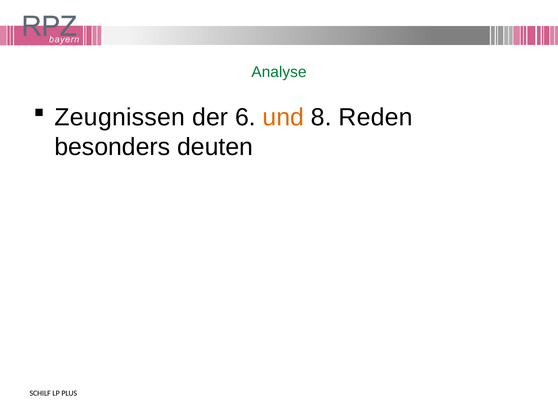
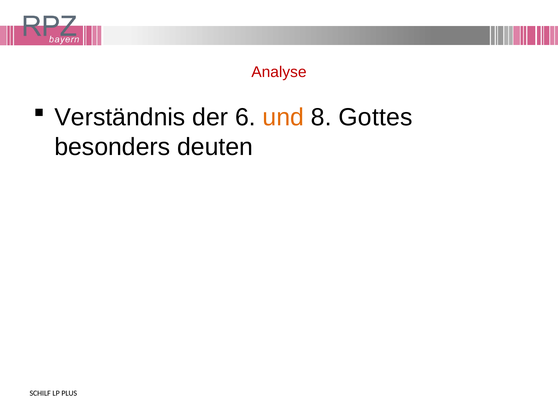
Analyse colour: green -> red
Zeugnissen: Zeugnissen -> Verständnis
Reden: Reden -> Gottes
